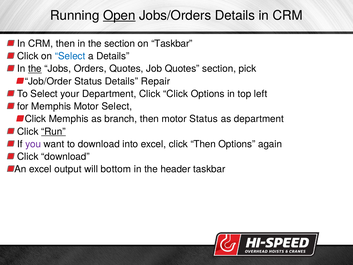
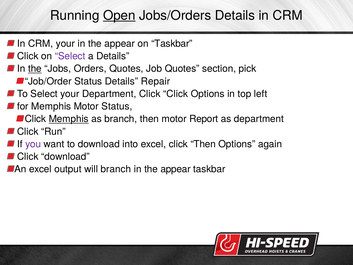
CRM then: then -> your
section at (120, 44): section -> appear
Select at (70, 56) colour: blue -> purple
Motor Select: Select -> Status
Memphis at (69, 119) underline: none -> present
motor Status: Status -> Report
Run underline: present -> none
will bottom: bottom -> branch
header at (176, 169): header -> appear
